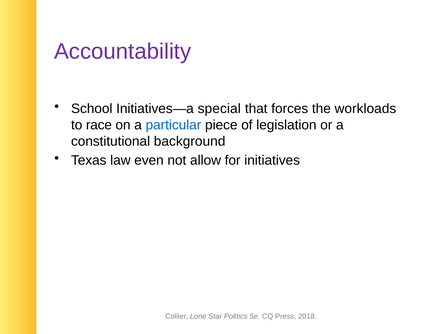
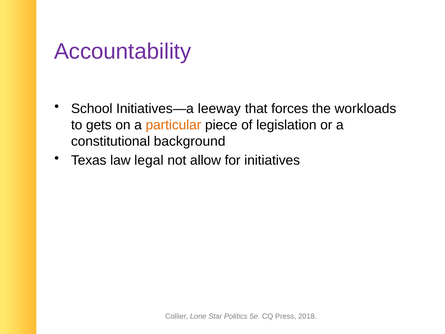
special: special -> leeway
race: race -> gets
particular colour: blue -> orange
even: even -> legal
